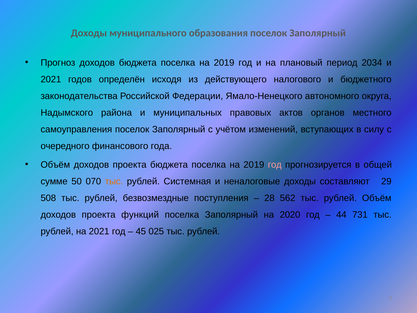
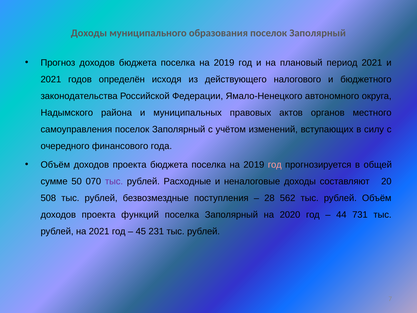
период 2034: 2034 -> 2021
тыс at (114, 181) colour: orange -> purple
Системная: Системная -> Расходные
29: 29 -> 20
025: 025 -> 231
